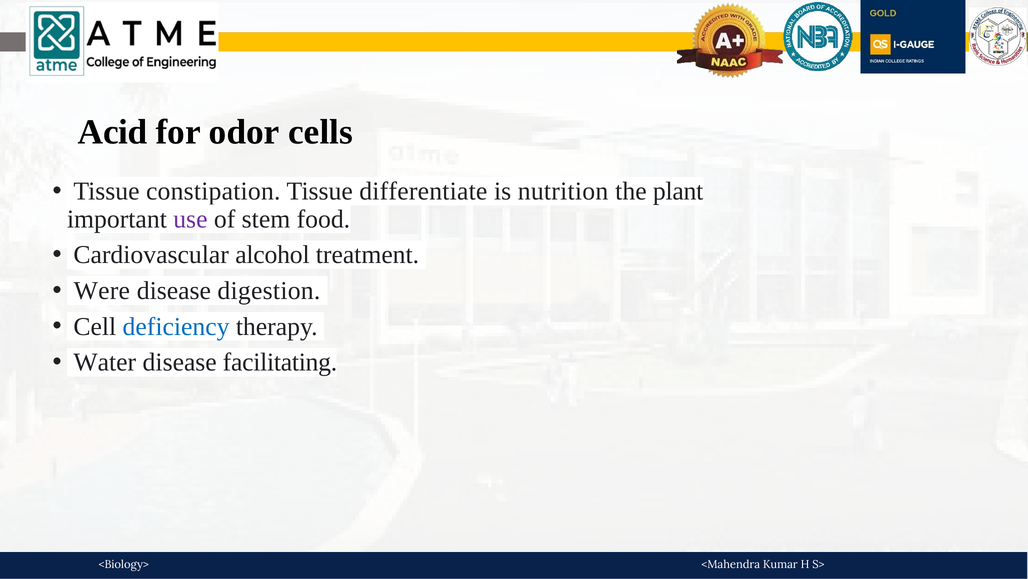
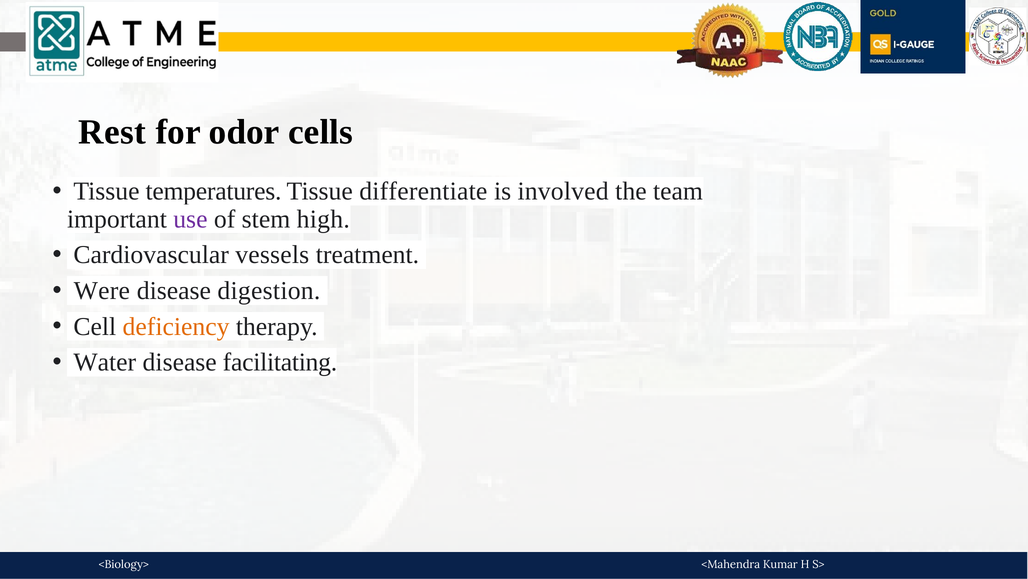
Acid: Acid -> Rest
constipation: constipation -> temperatures
nutrition: nutrition -> involved
plant: plant -> team
food: food -> high
alcohol: alcohol -> vessels
deficiency colour: blue -> orange
